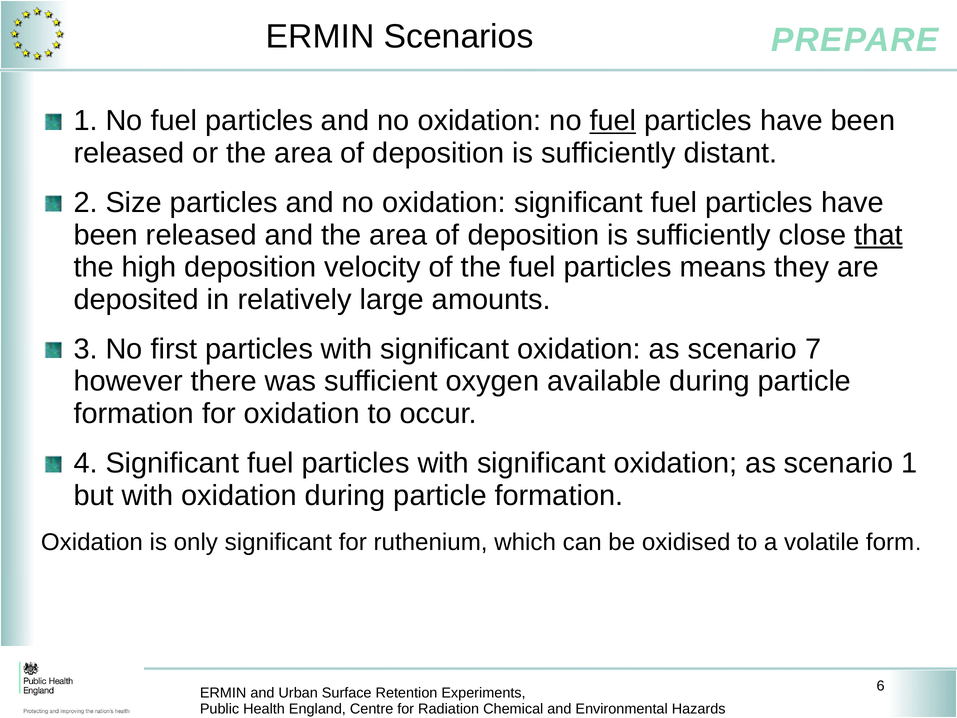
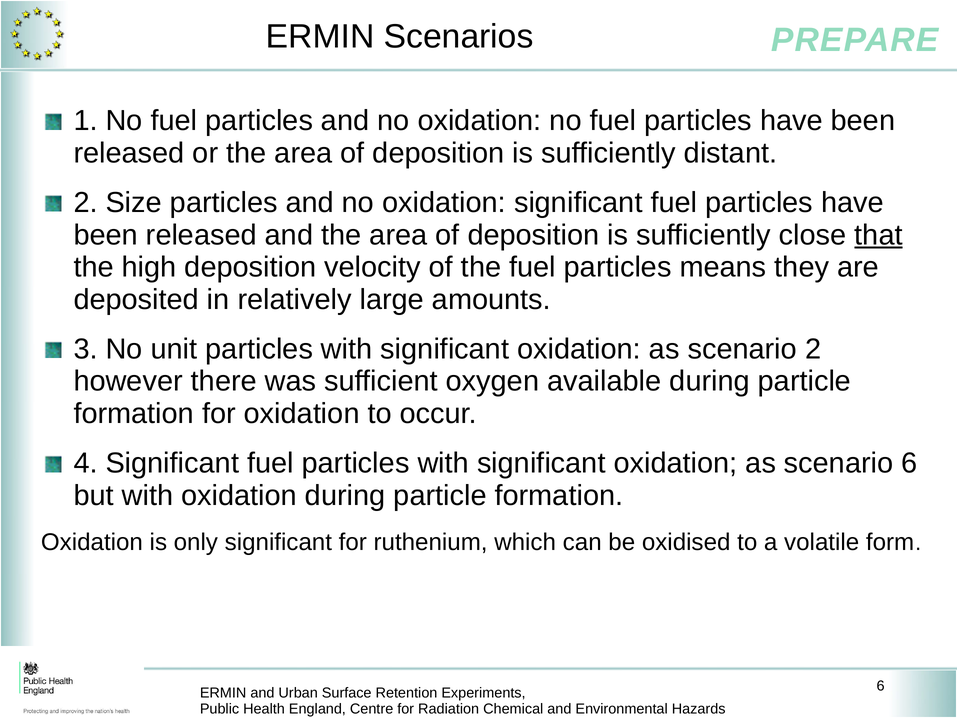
fuel at (613, 121) underline: present -> none
first: first -> unit
scenario 7: 7 -> 2
scenario 1: 1 -> 6
